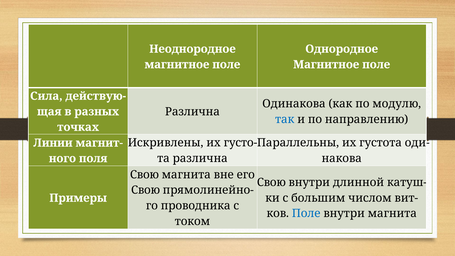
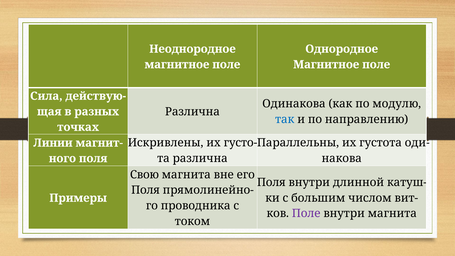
Свою at (271, 182): Свою -> Поля
Свою at (146, 190): Свою -> Поля
Поле colour: blue -> purple
